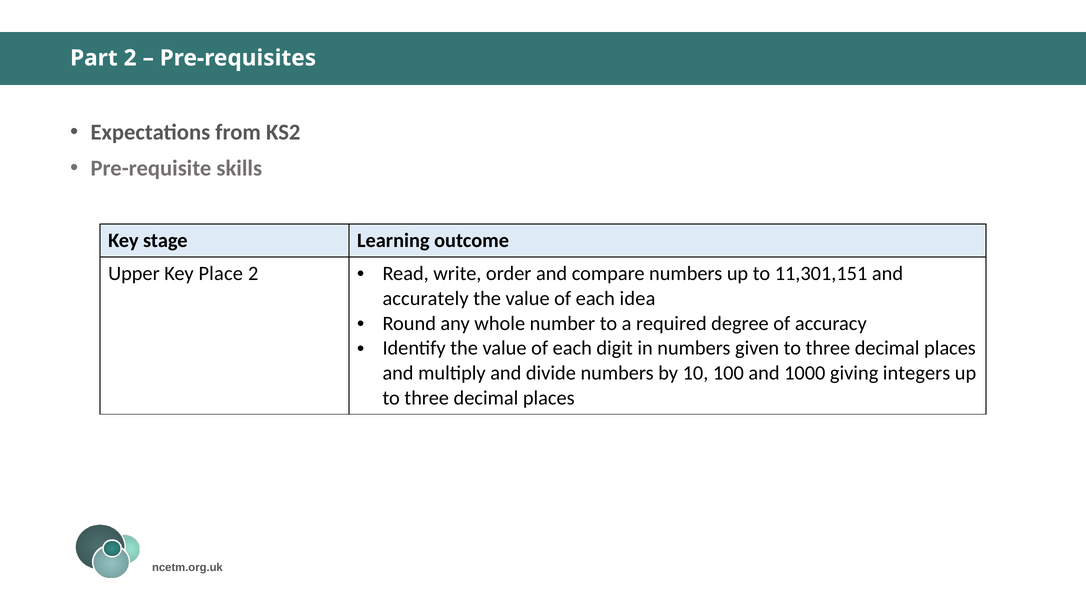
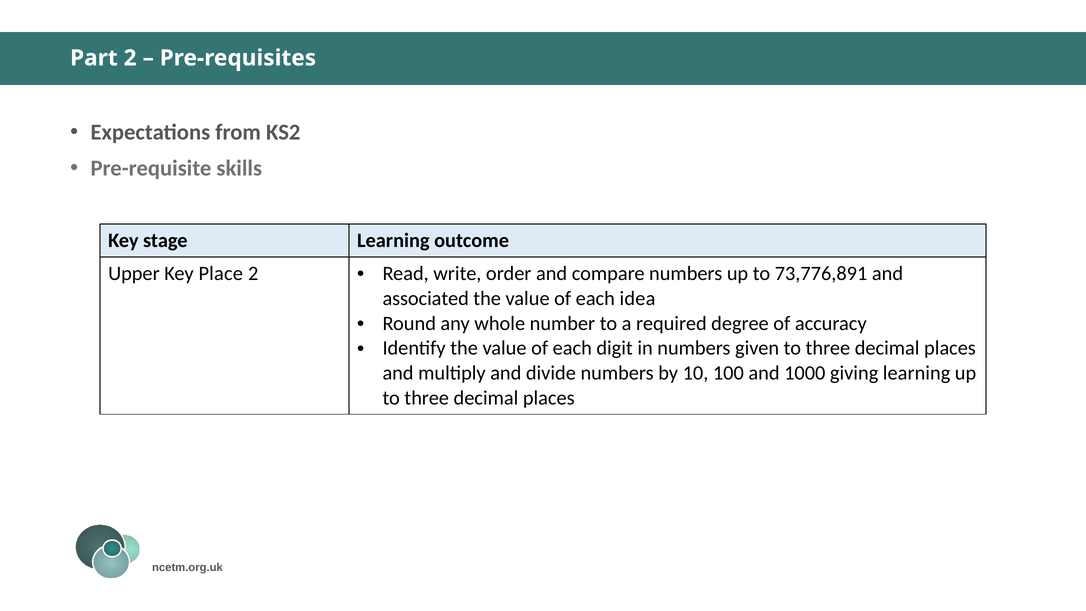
11,301,151: 11,301,151 -> 73,776,891
accurately: accurately -> associated
giving integers: integers -> learning
